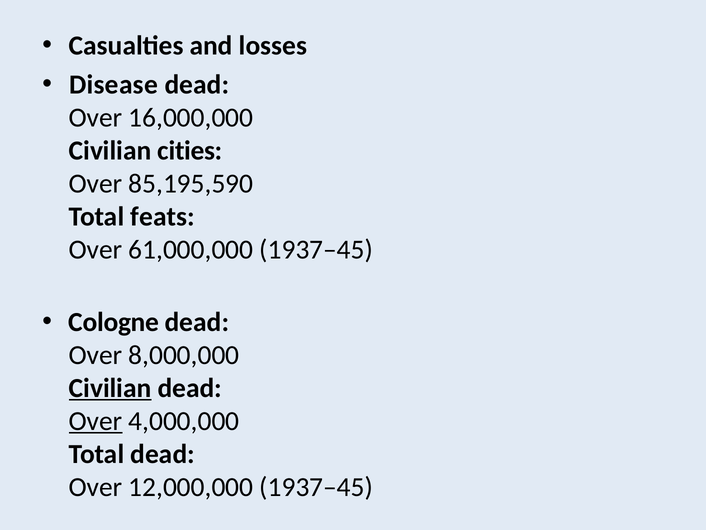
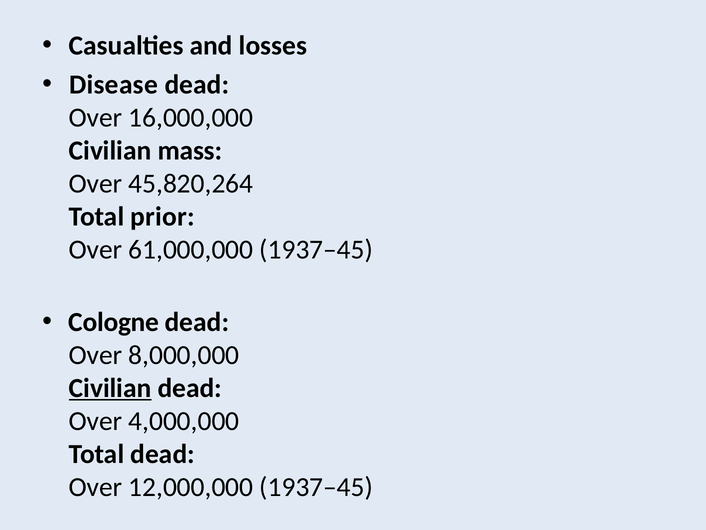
cities: cities -> mass
85,195,590: 85,195,590 -> 45,820,264
feats: feats -> prior
Over at (96, 421) underline: present -> none
